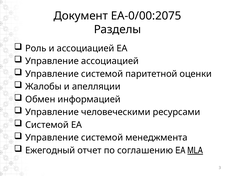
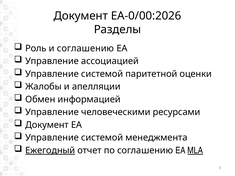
ЕА-0/00:2075: ЕА-0/00:2075 -> ЕА-0/00:2026
и ассоциацией: ассоциацией -> соглашению
Системой at (47, 125): Системой -> Документ
Ежегодный underline: none -> present
